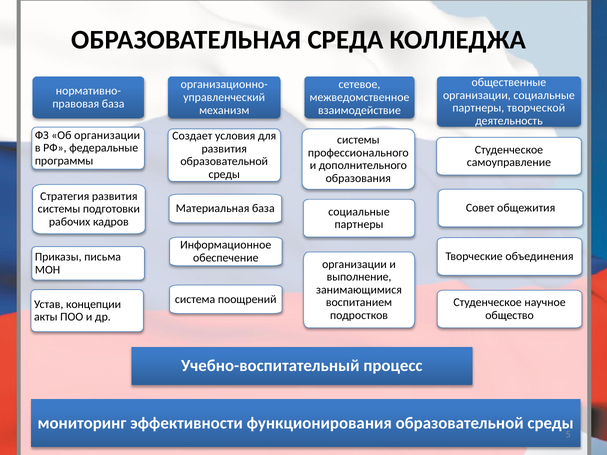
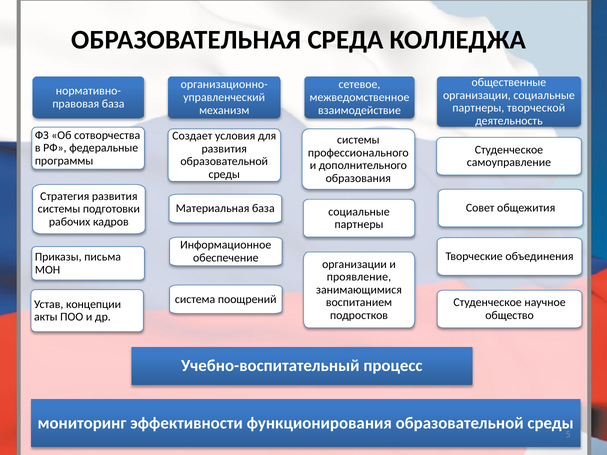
Об организации: организации -> сотворчества
выполнение: выполнение -> проявление
